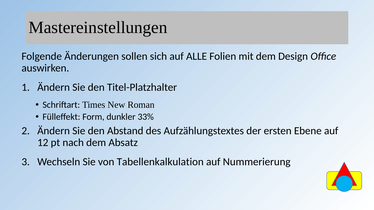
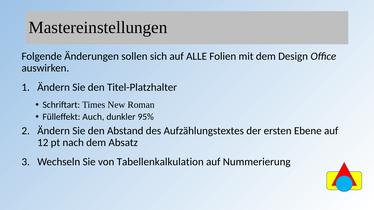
Form: Form -> Auch
33%: 33% -> 95%
